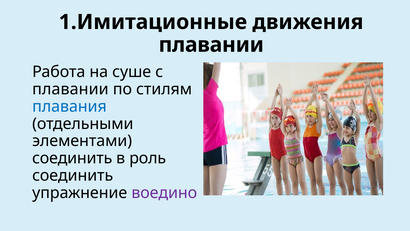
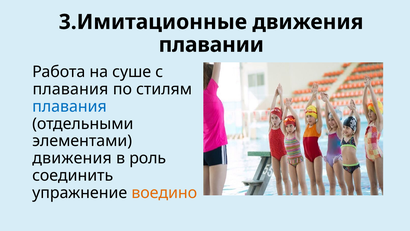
1.Имитационные: 1.Имитационные -> 3.Имитационные
плавании at (70, 89): плавании -> плавания
соединить at (72, 158): соединить -> движения
воедино colour: purple -> orange
